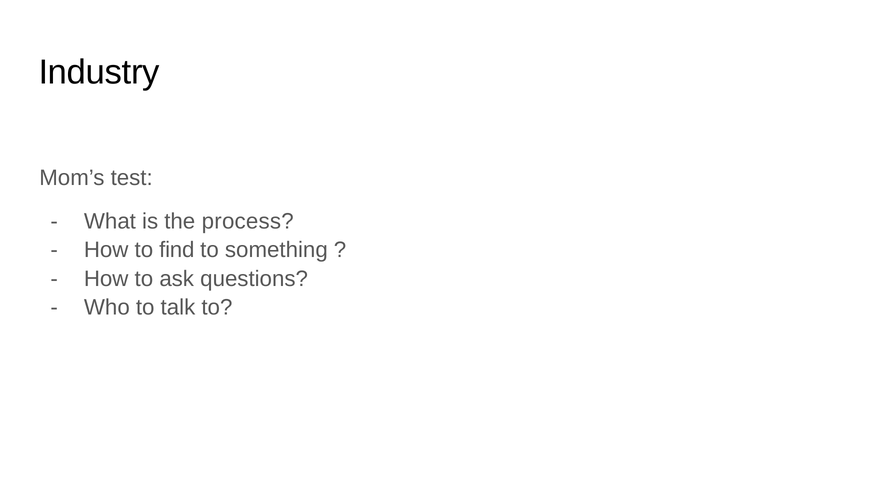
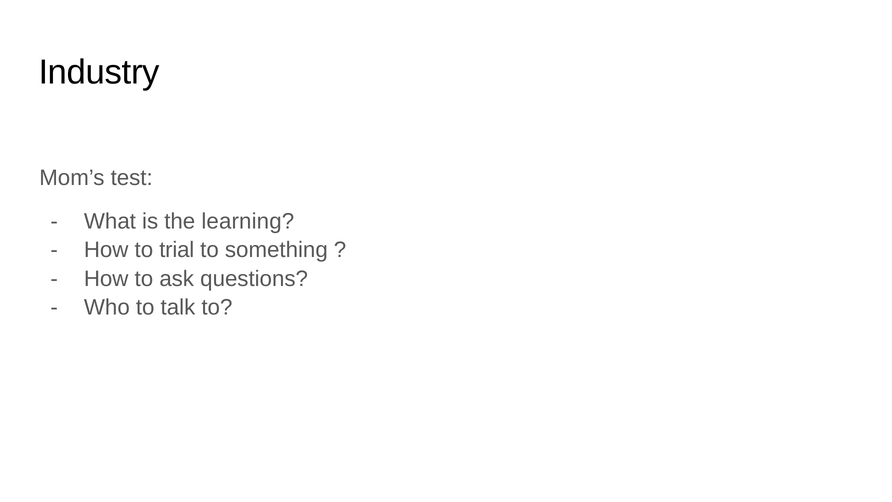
process: process -> learning
find: find -> trial
